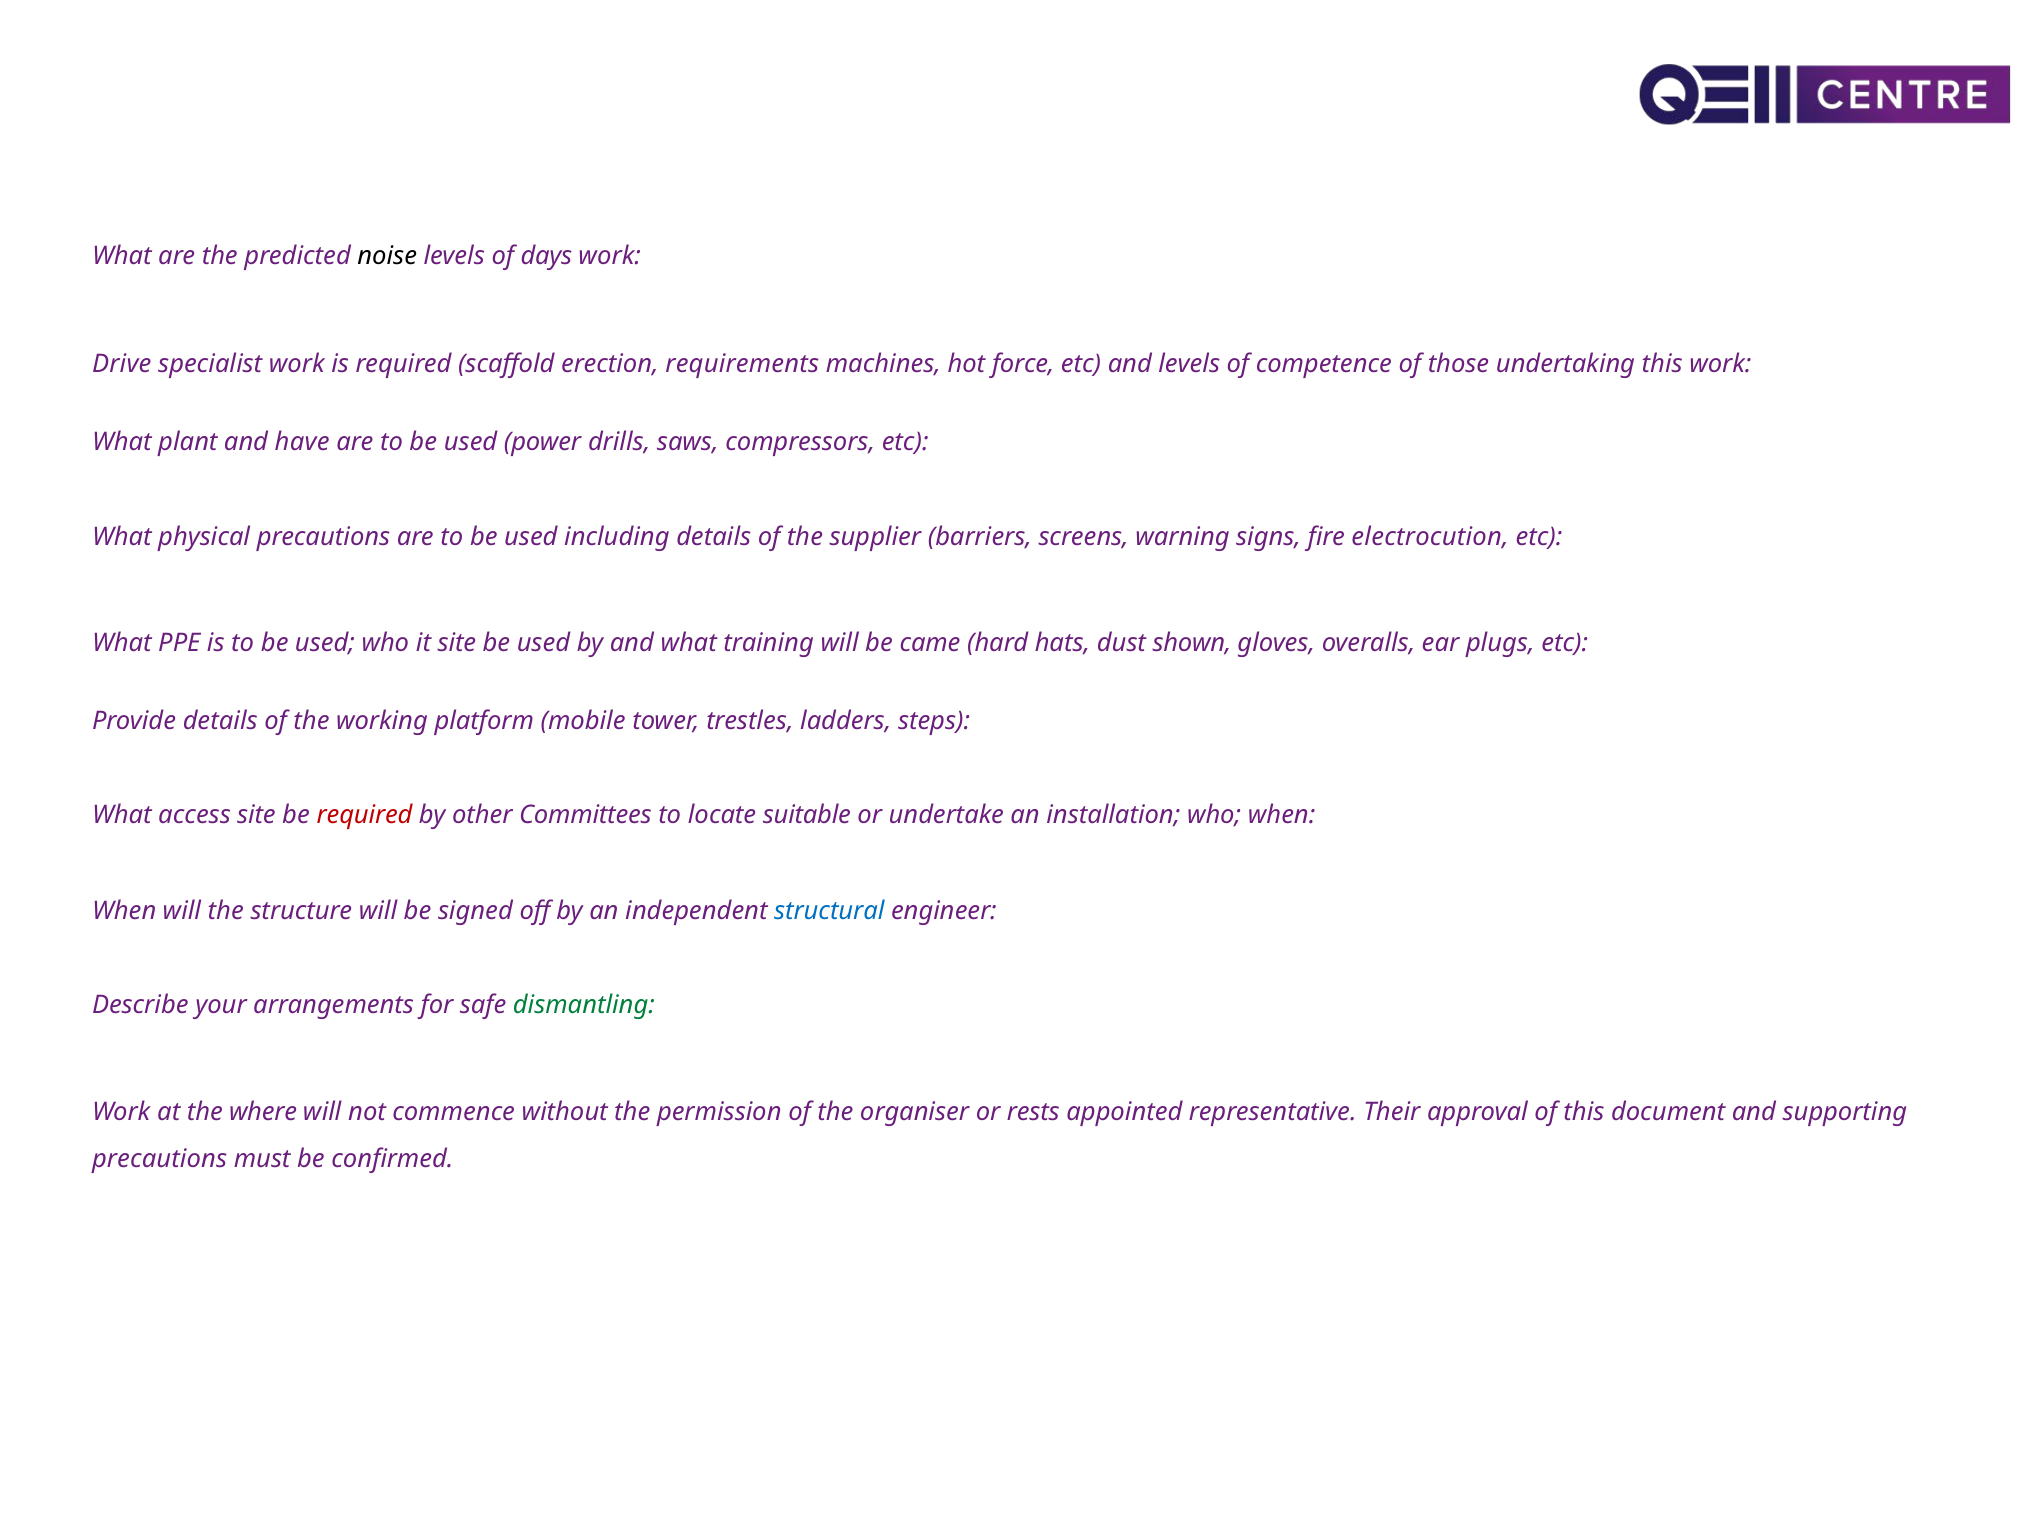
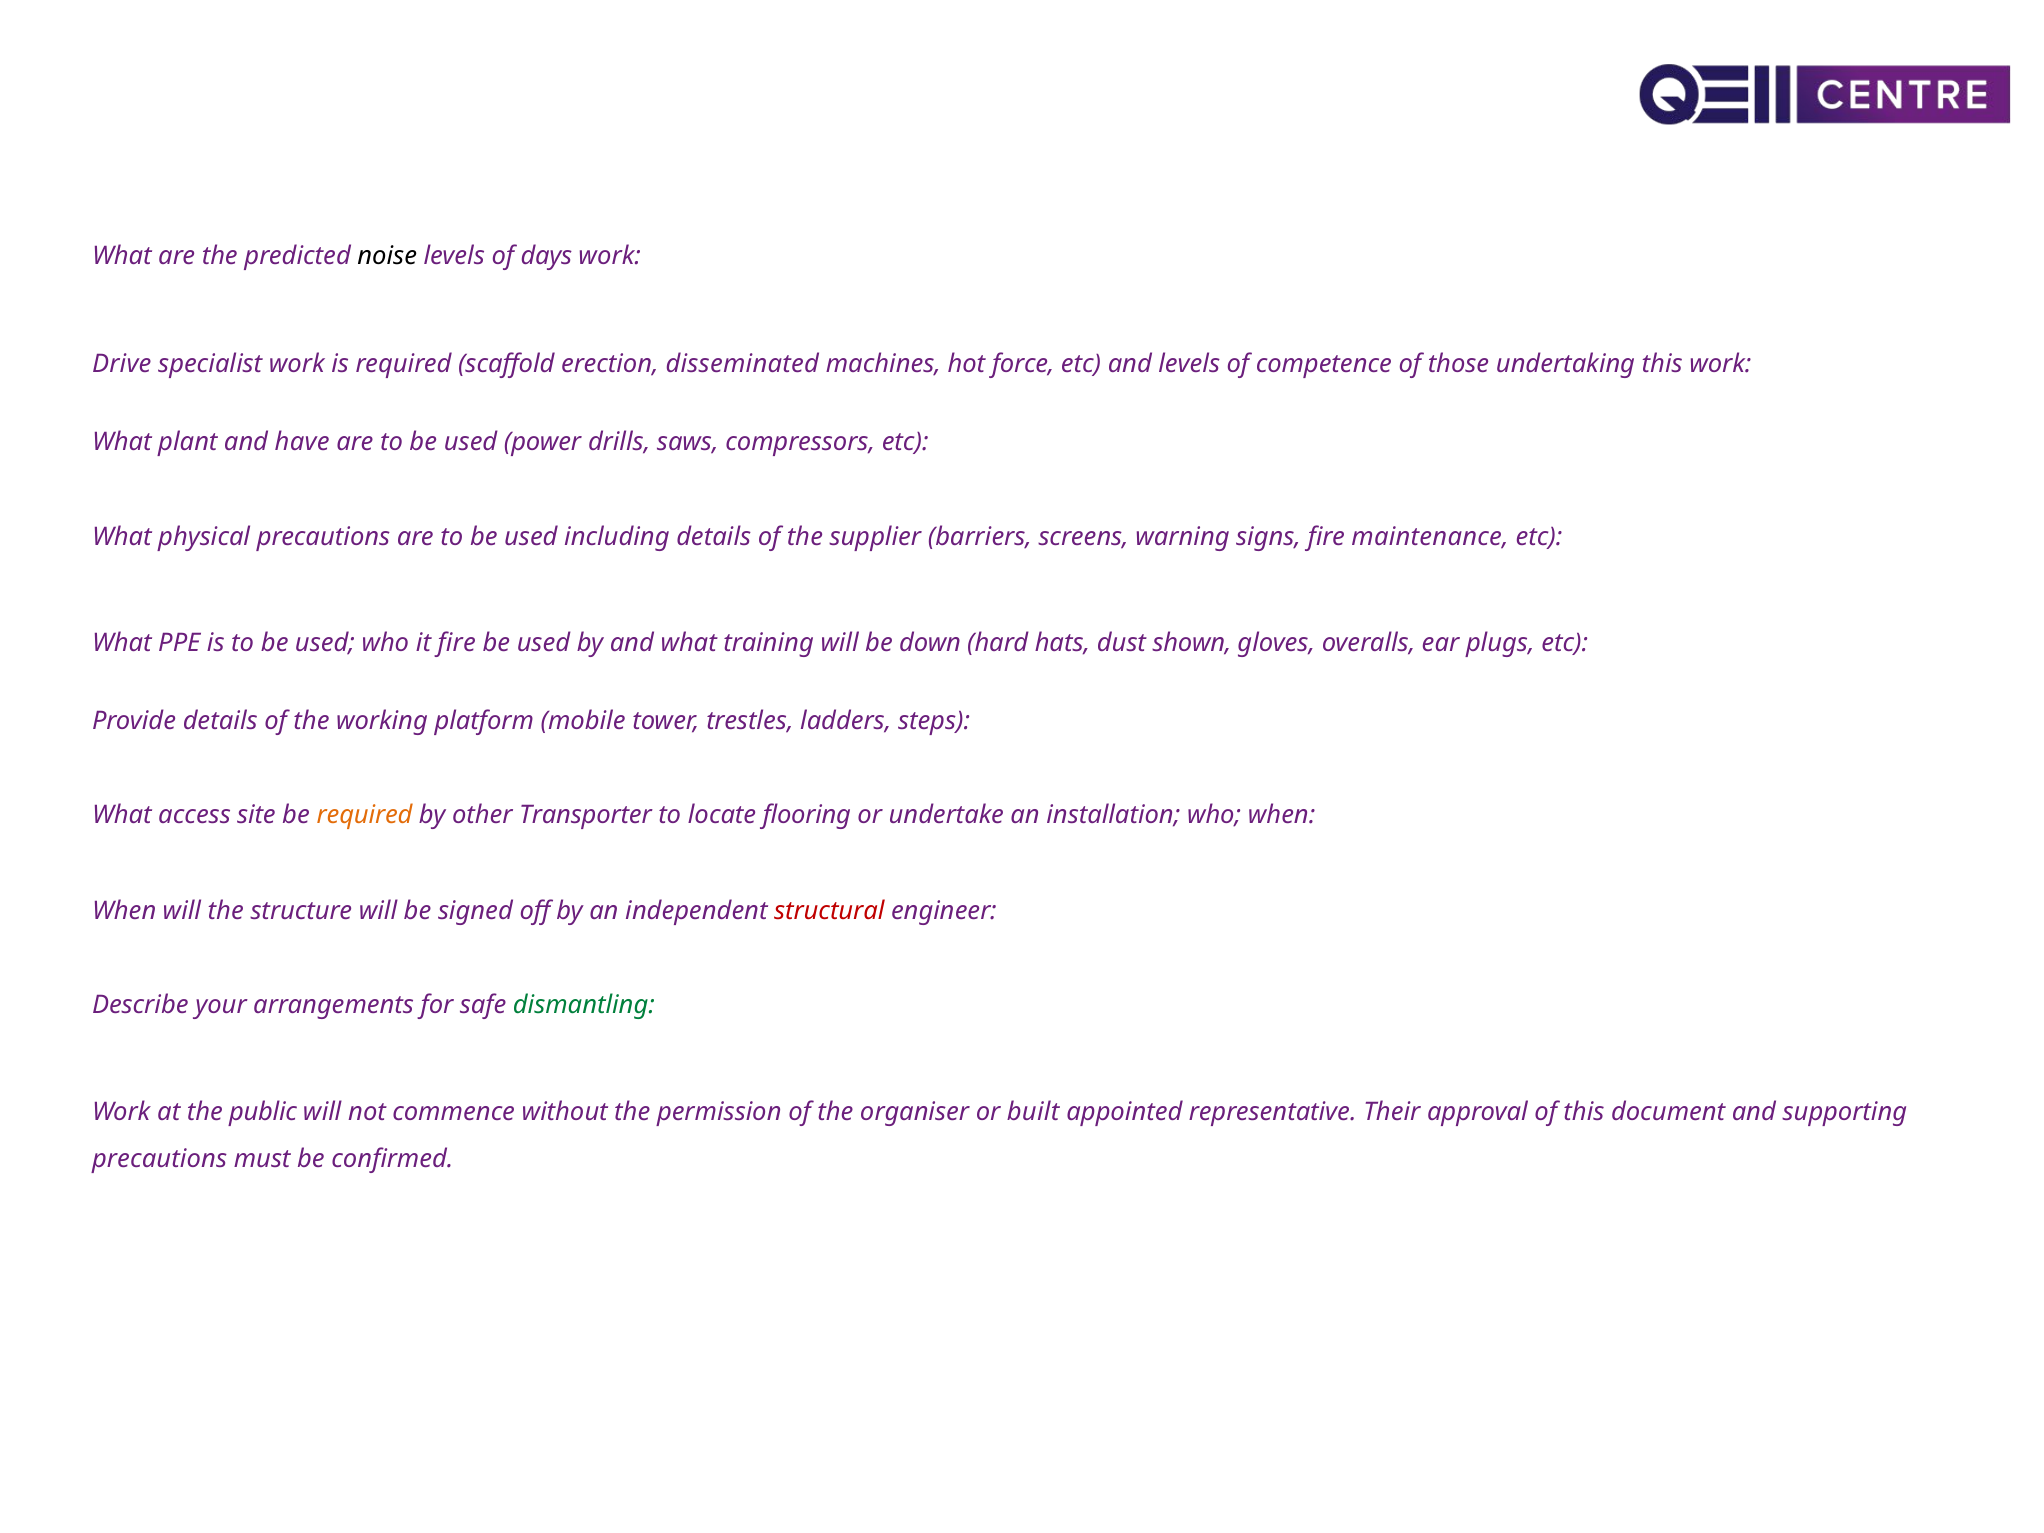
requirements: requirements -> disseminated
electrocution: electrocution -> maintenance
it site: site -> fire
came: came -> down
required at (365, 816) colour: red -> orange
Committees: Committees -> Transporter
suitable: suitable -> flooring
structural colour: blue -> red
where: where -> public
rests: rests -> built
